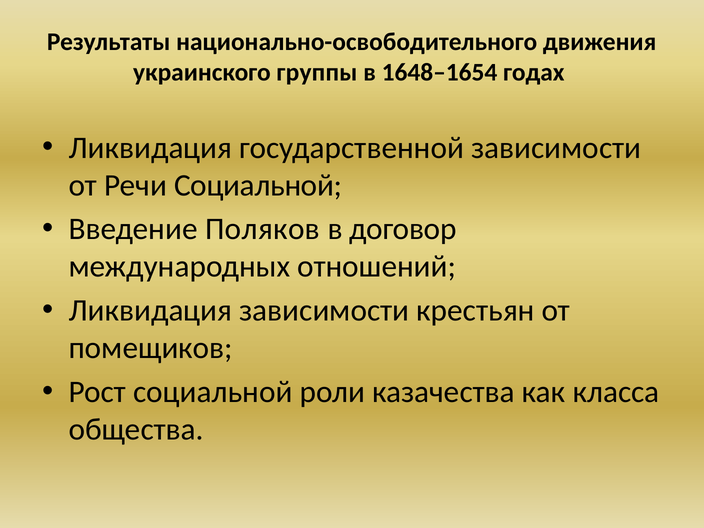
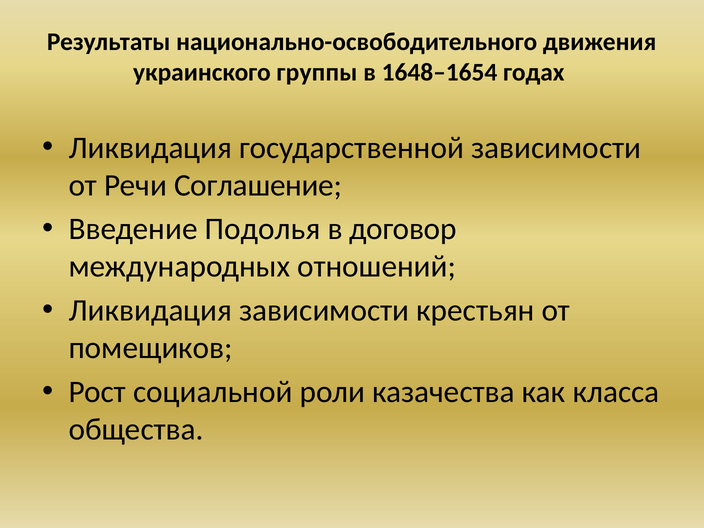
Речи Социальной: Социальной -> Соглашение
Поляков: Поляков -> Подолья
